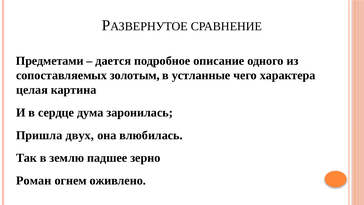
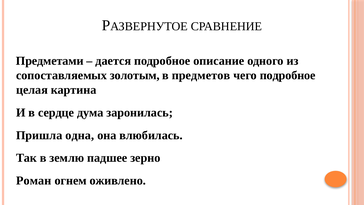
устланные: устланные -> предметов
чего характера: характера -> подробное
двух: двух -> одна
